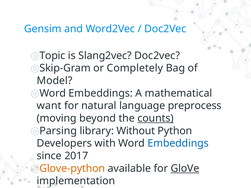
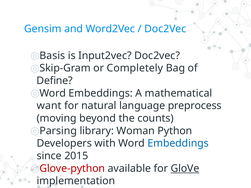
Topic: Topic -> Basis
Slang2vec: Slang2vec -> Input2vec
Model: Model -> Define
counts underline: present -> none
Without: Without -> Woman
2017: 2017 -> 2015
Glove-python colour: orange -> red
